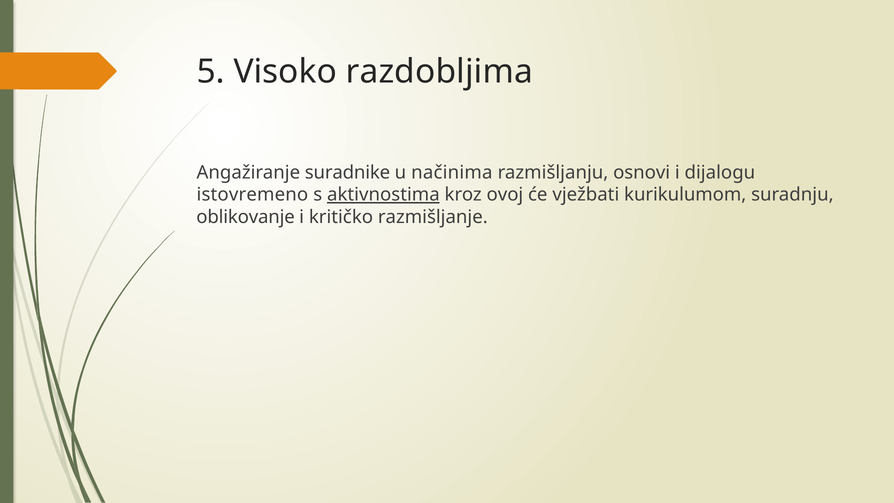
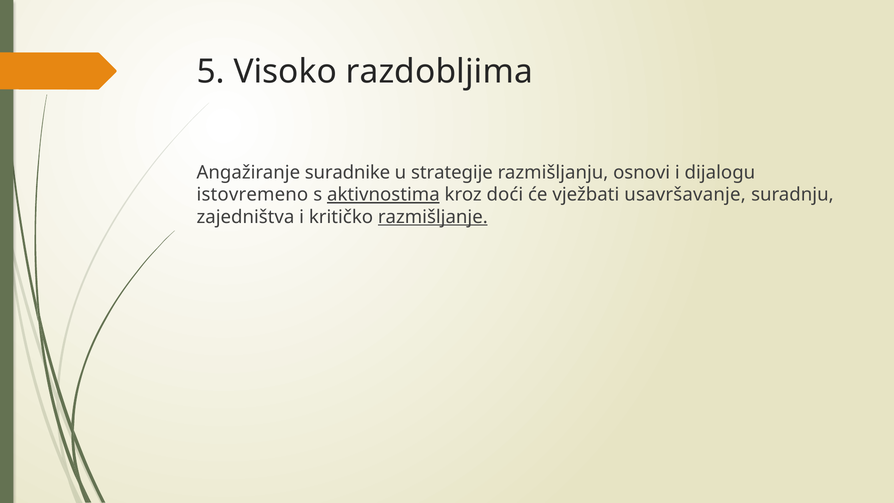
načinima: načinima -> strategije
ovoj: ovoj -> doći
kurikulumom: kurikulumom -> usavršavanje
oblikovanje: oblikovanje -> zajedništva
razmišljanje underline: none -> present
